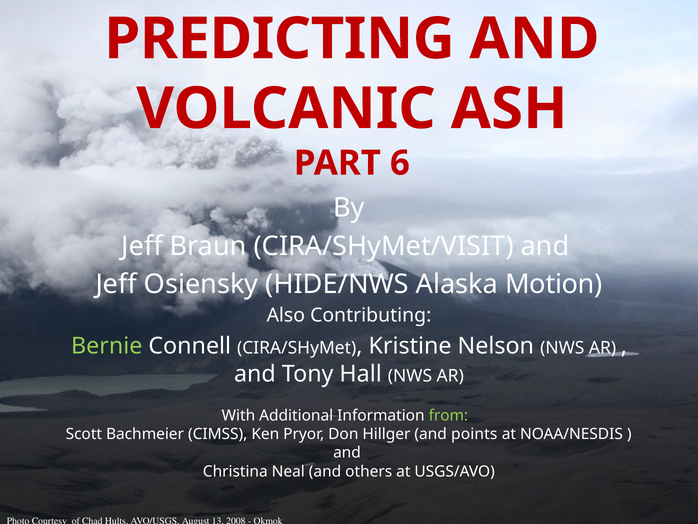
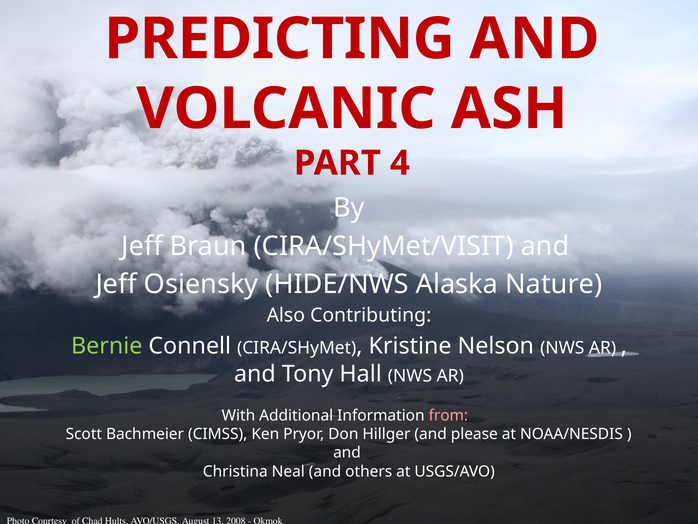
6: 6 -> 4
Motion: Motion -> Nature
from colour: light green -> pink
points: points -> please
